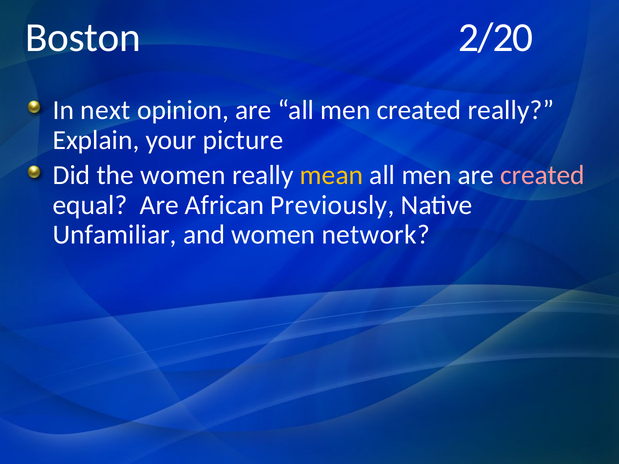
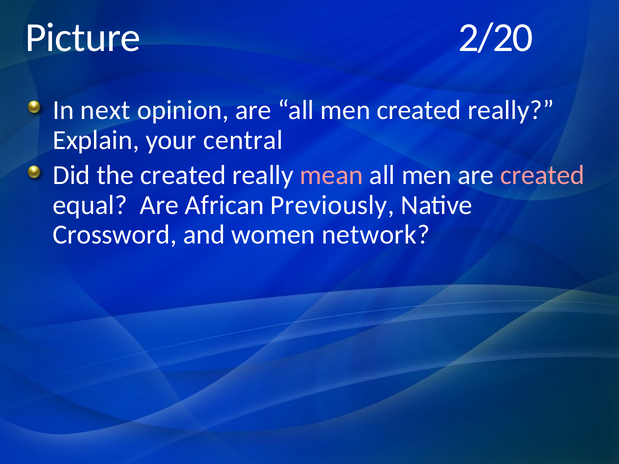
Boston: Boston -> Picture
picture: picture -> central
the women: women -> created
mean colour: yellow -> pink
Unfamiliar: Unfamiliar -> Crossword
